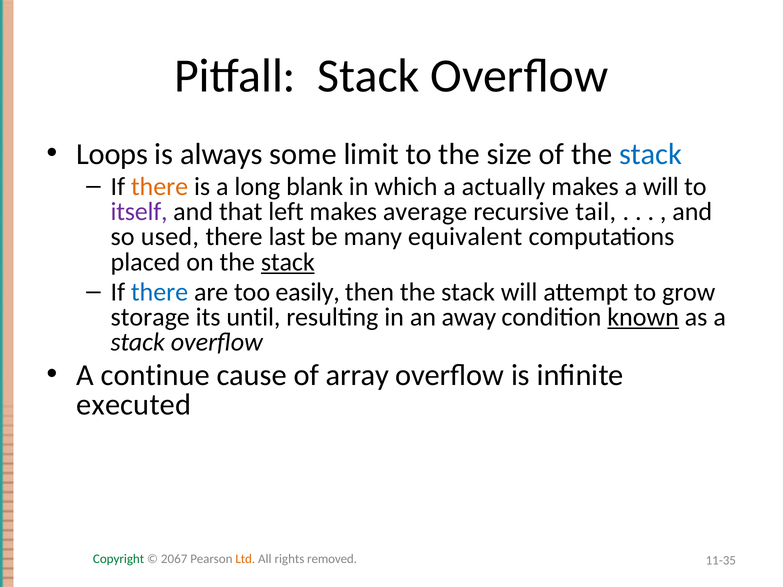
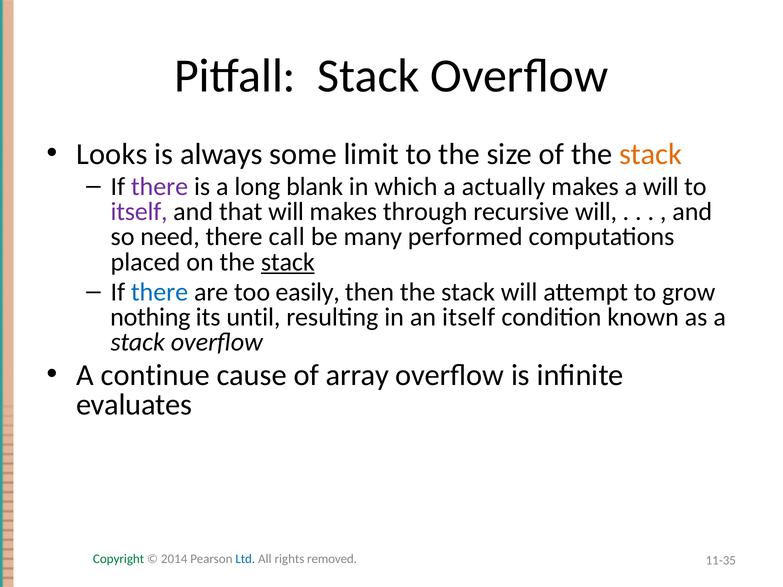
Loops: Loops -> Looks
stack at (651, 154) colour: blue -> orange
there at (160, 187) colour: orange -> purple
that left: left -> will
average: average -> through
recursive tail: tail -> will
used: used -> need
last: last -> call
equivalent: equivalent -> performed
storage: storage -> nothing
an away: away -> itself
known underline: present -> none
executed: executed -> evaluates
2067: 2067 -> 2014
Ltd colour: orange -> blue
